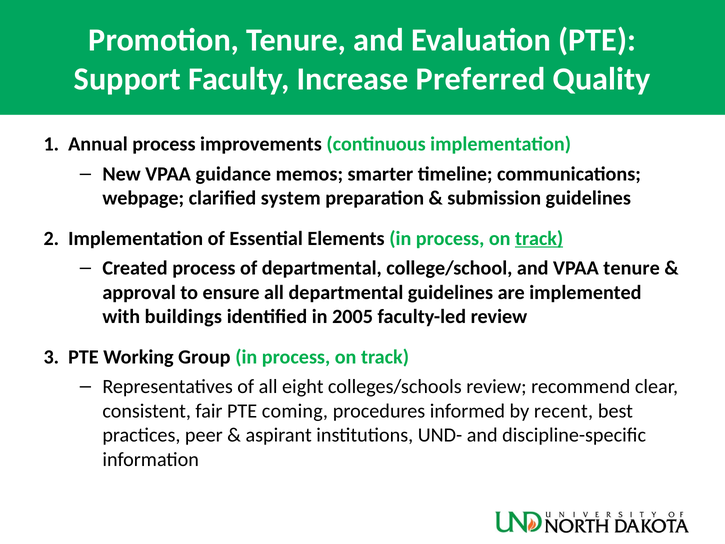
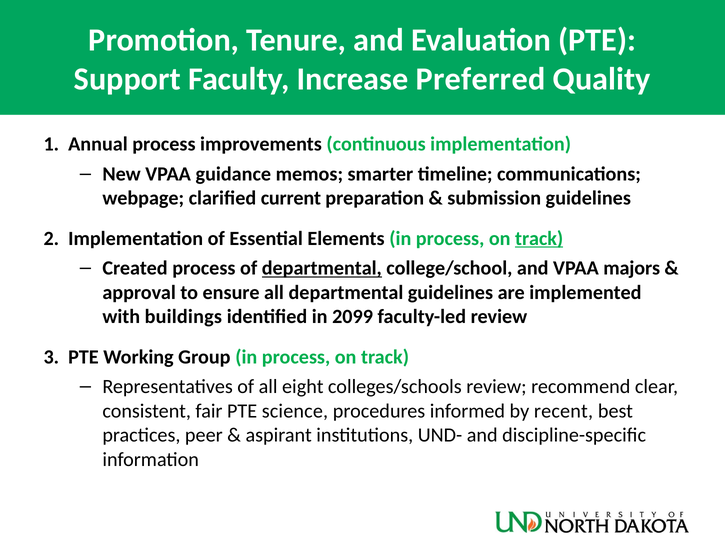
system: system -> current
departmental at (322, 268) underline: none -> present
VPAA tenure: tenure -> majors
2005: 2005 -> 2099
coming: coming -> science
